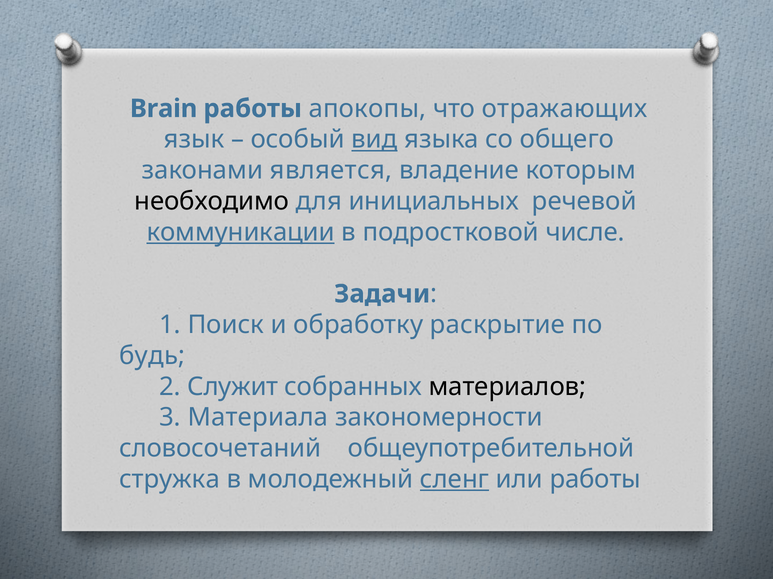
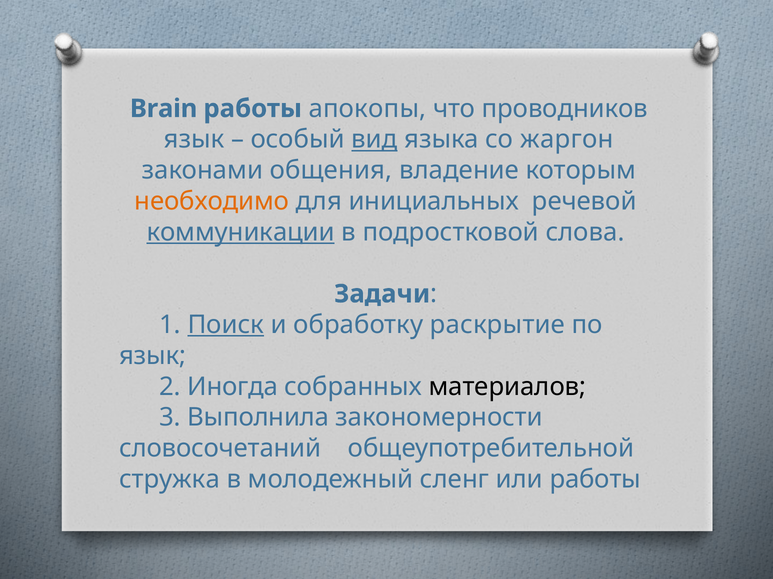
отражающих: отражающих -> проводников
общего: общего -> жаргон
является: является -> общения
необходимо colour: black -> orange
числе: числе -> слова
Поиск underline: none -> present
будь at (152, 356): будь -> язык
Служит: Служит -> Иногда
Материала: Материала -> Выполнила
сленг underline: present -> none
